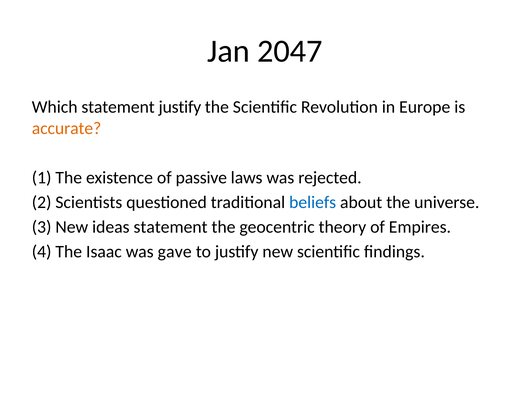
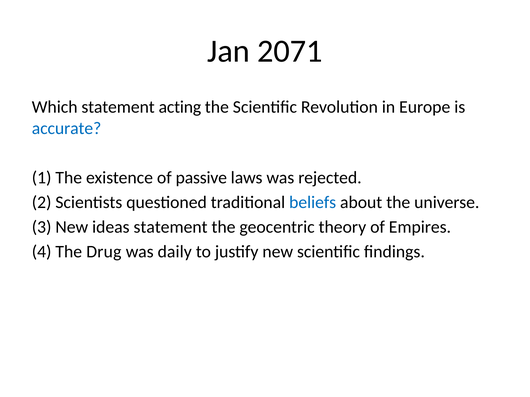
2047: 2047 -> 2071
statement justify: justify -> acting
accurate colour: orange -> blue
Isaac: Isaac -> Drug
gave: gave -> daily
